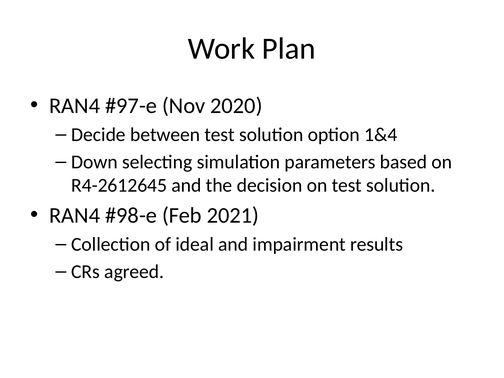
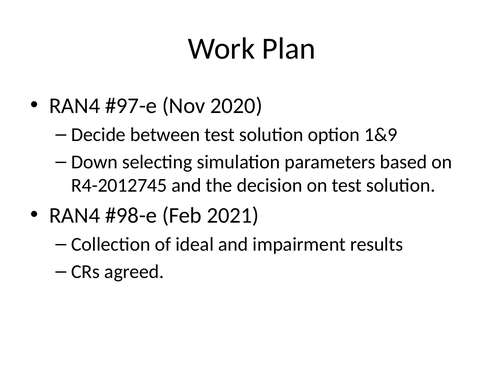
1&4: 1&4 -> 1&9
R4-2612645: R4-2612645 -> R4-2012745
